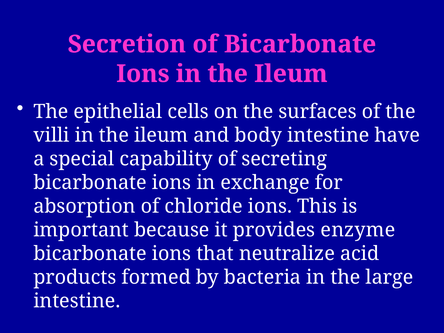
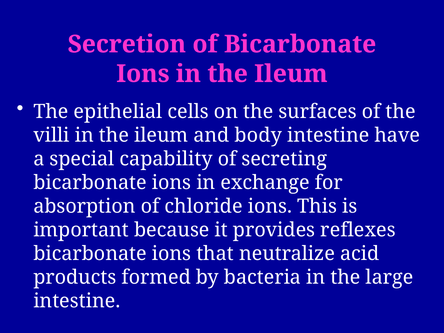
enzyme: enzyme -> reflexes
